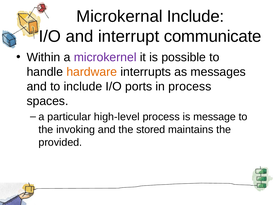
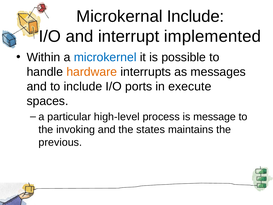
communicate: communicate -> implemented
microkernel colour: purple -> blue
in process: process -> execute
stored: stored -> states
provided: provided -> previous
